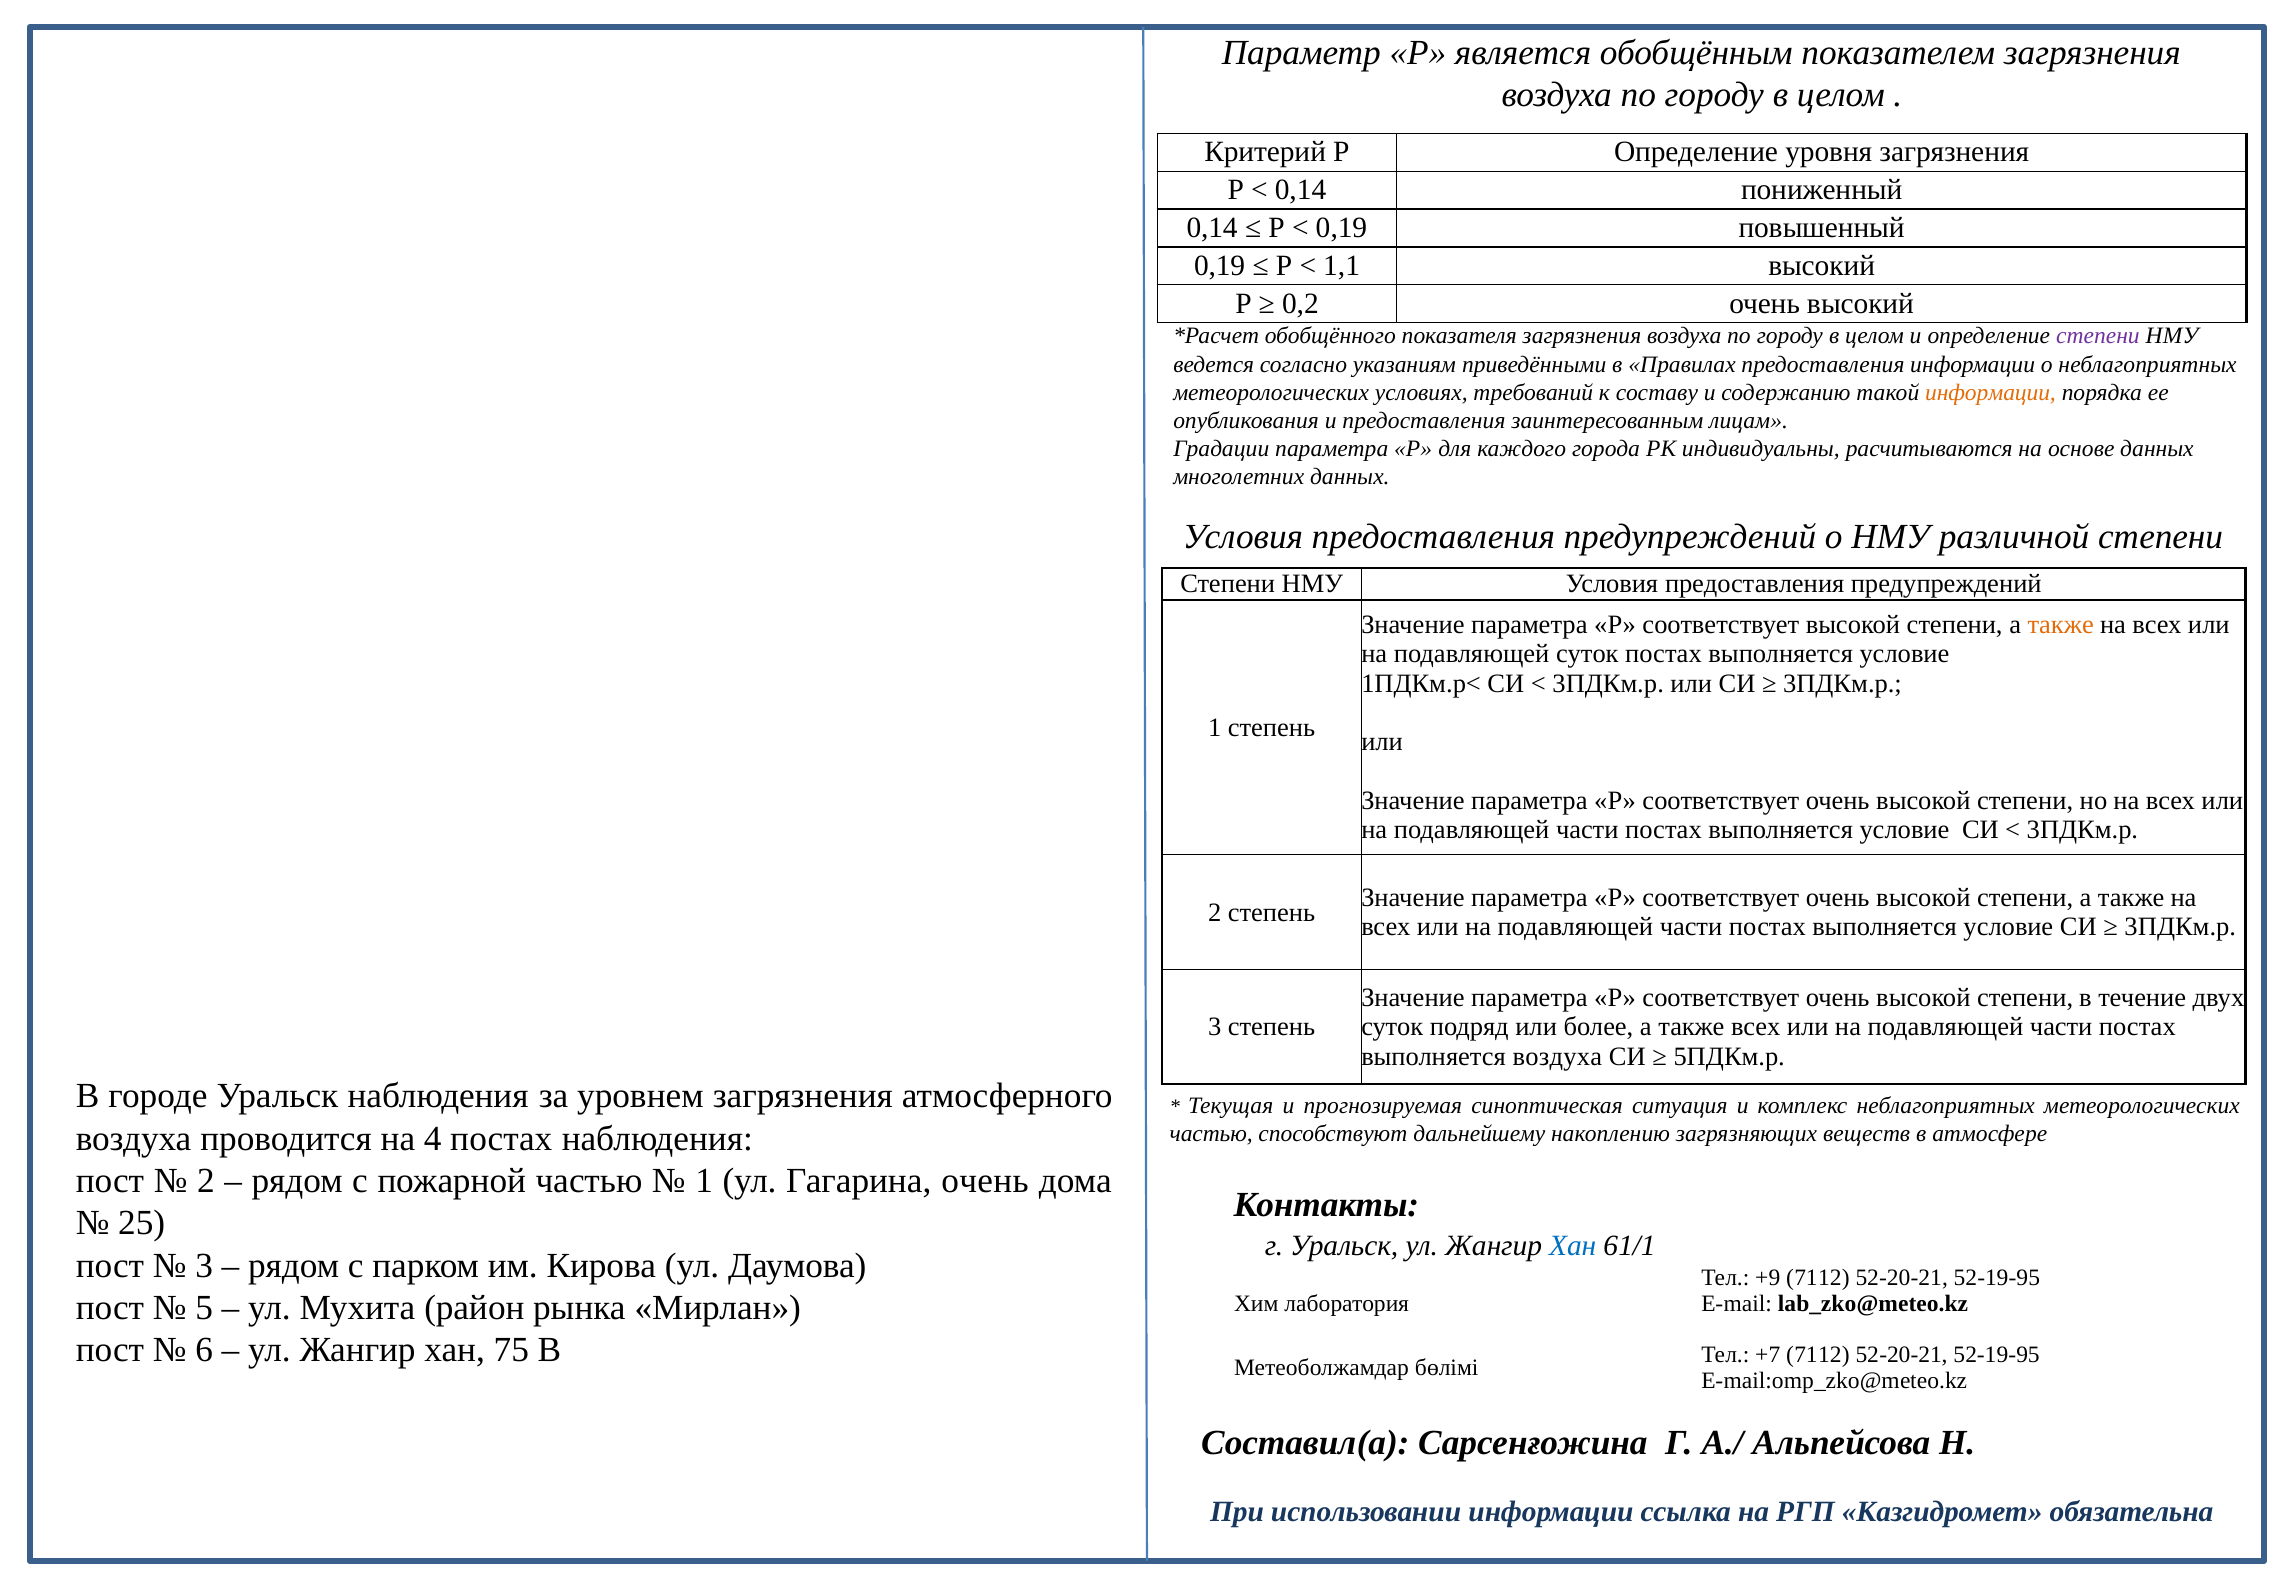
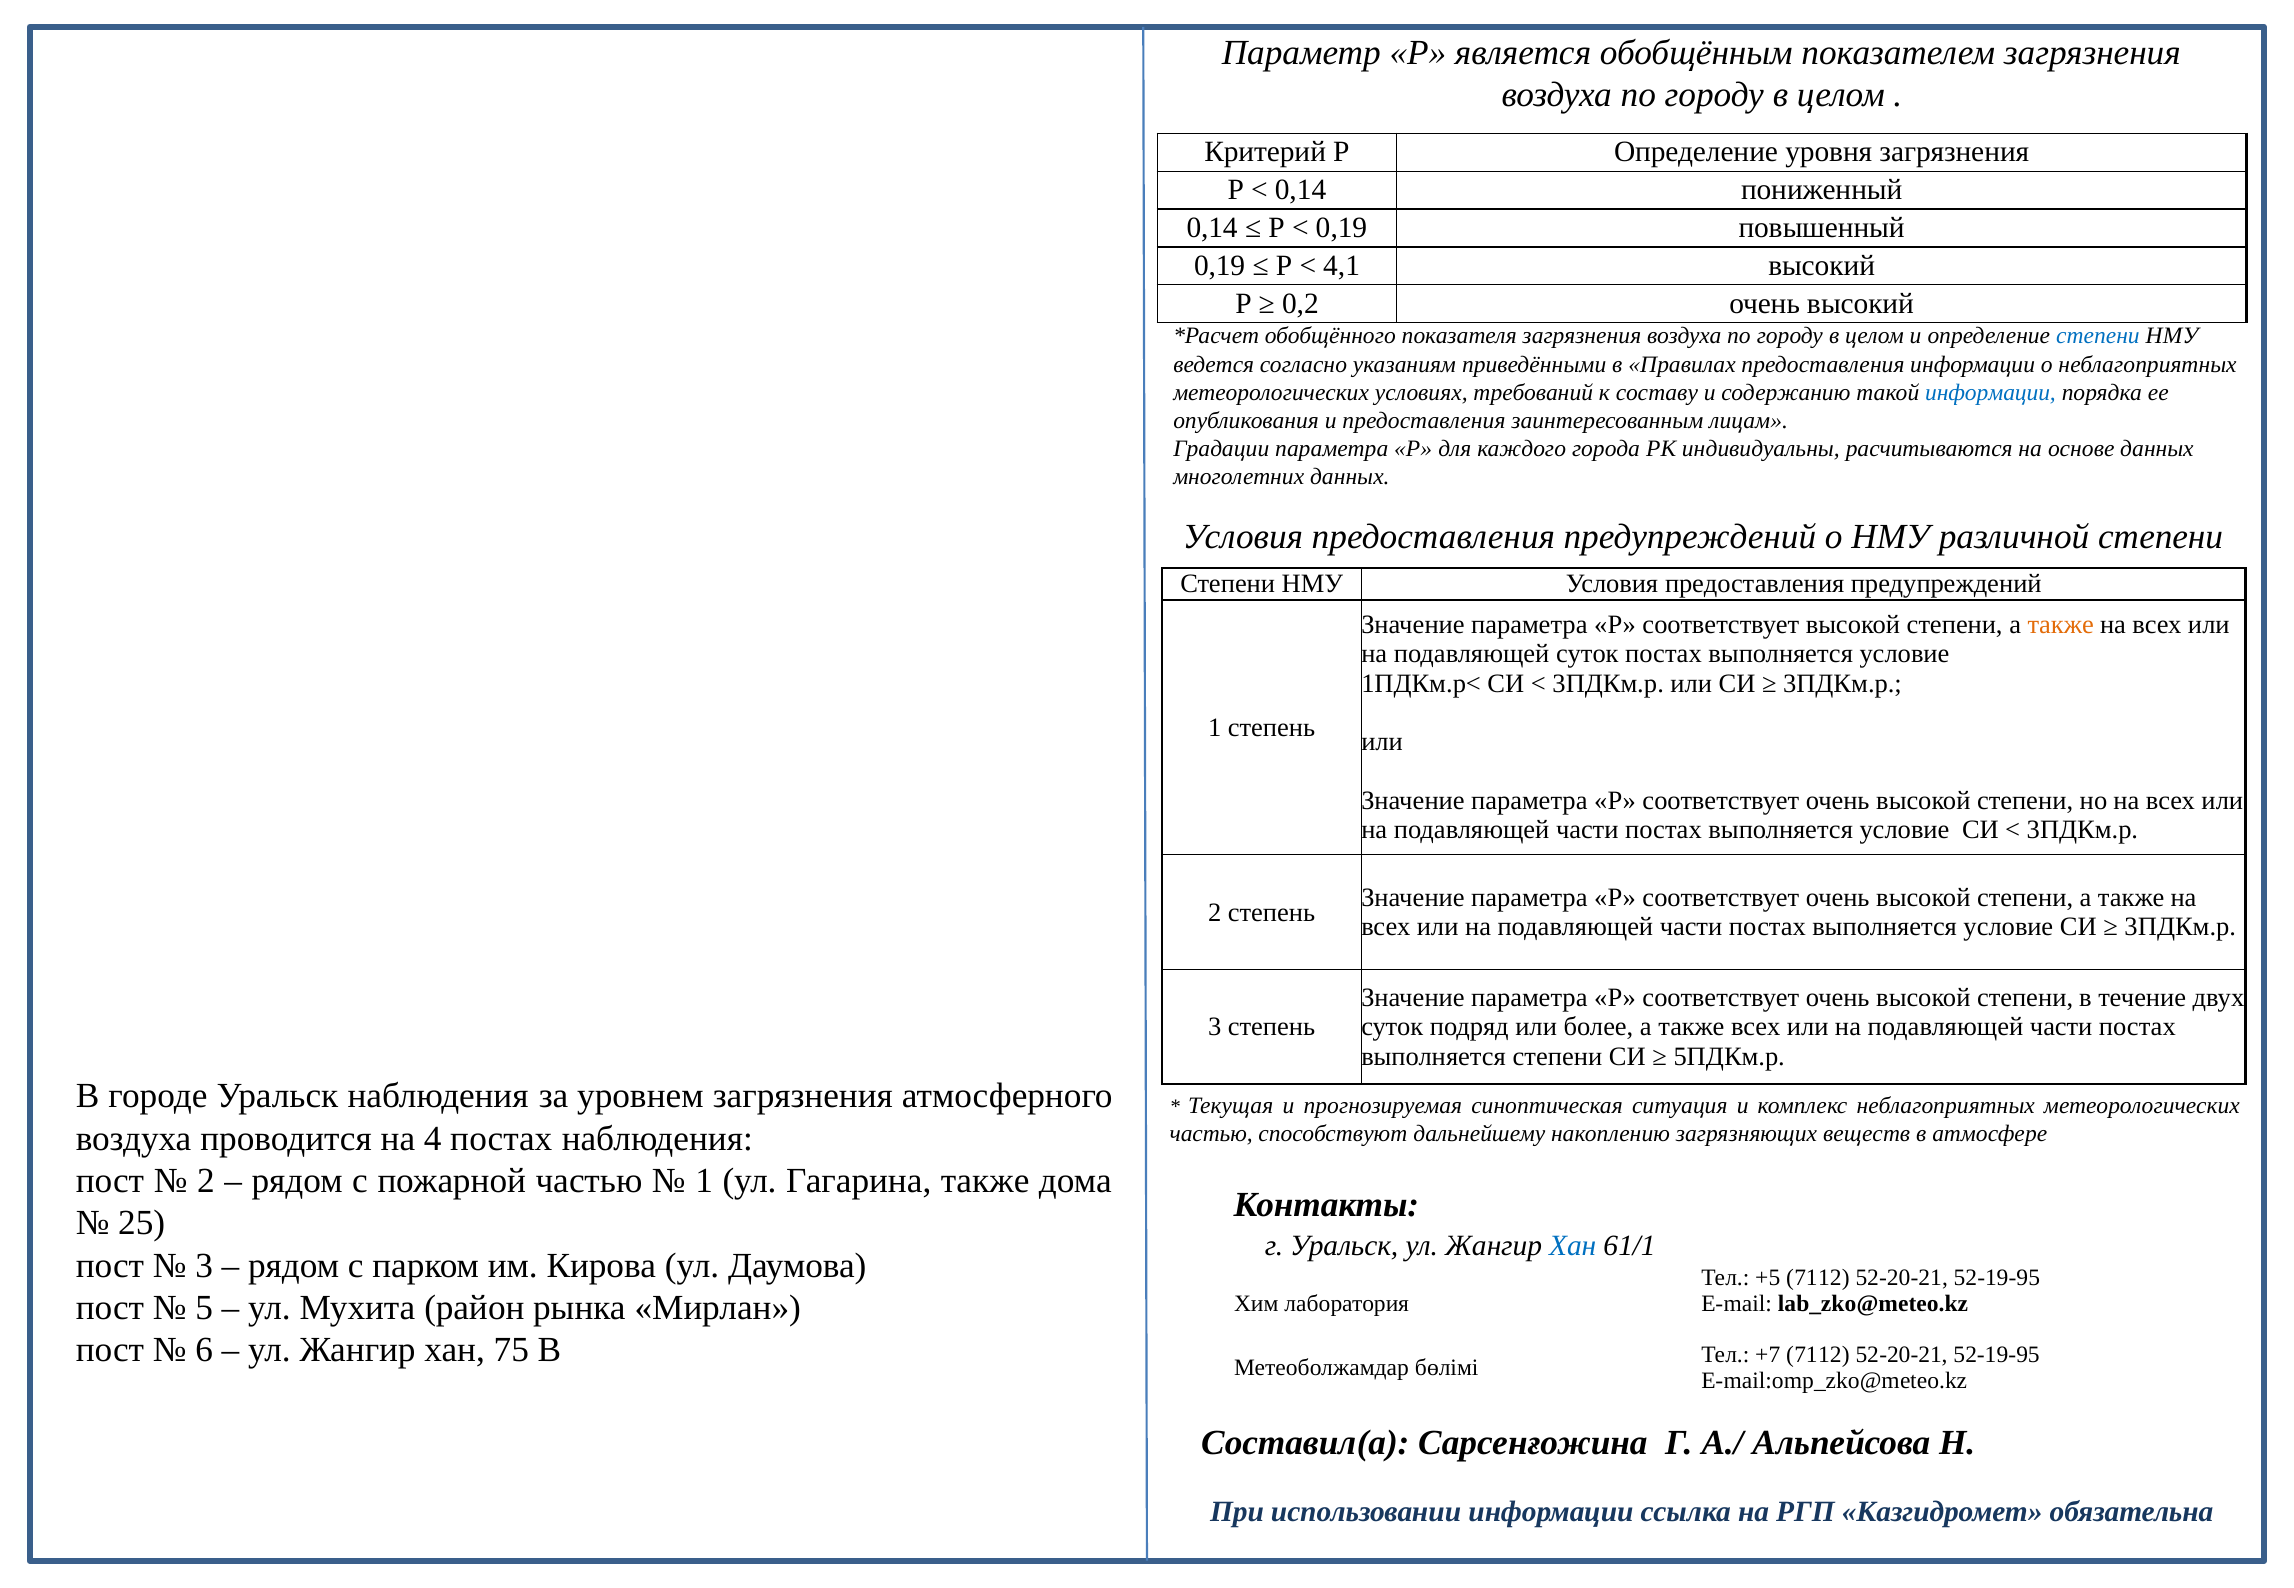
1,1: 1,1 -> 4,1
степени at (2098, 336) colour: purple -> blue
информации at (1990, 393) colour: orange -> blue
выполняется воздуха: воздуха -> степени
Гагарина очень: очень -> также
+9: +9 -> +5
